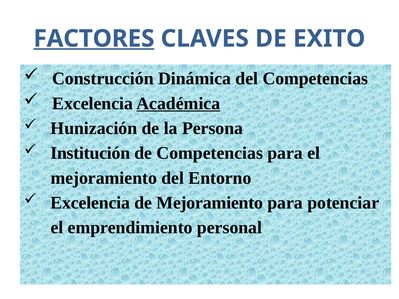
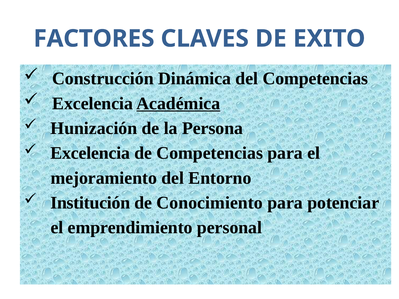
FACTORES underline: present -> none
Institución at (90, 153): Institución -> Excelencia
Excelencia at (90, 203): Excelencia -> Institución
de Mejoramiento: Mejoramiento -> Conocimiento
